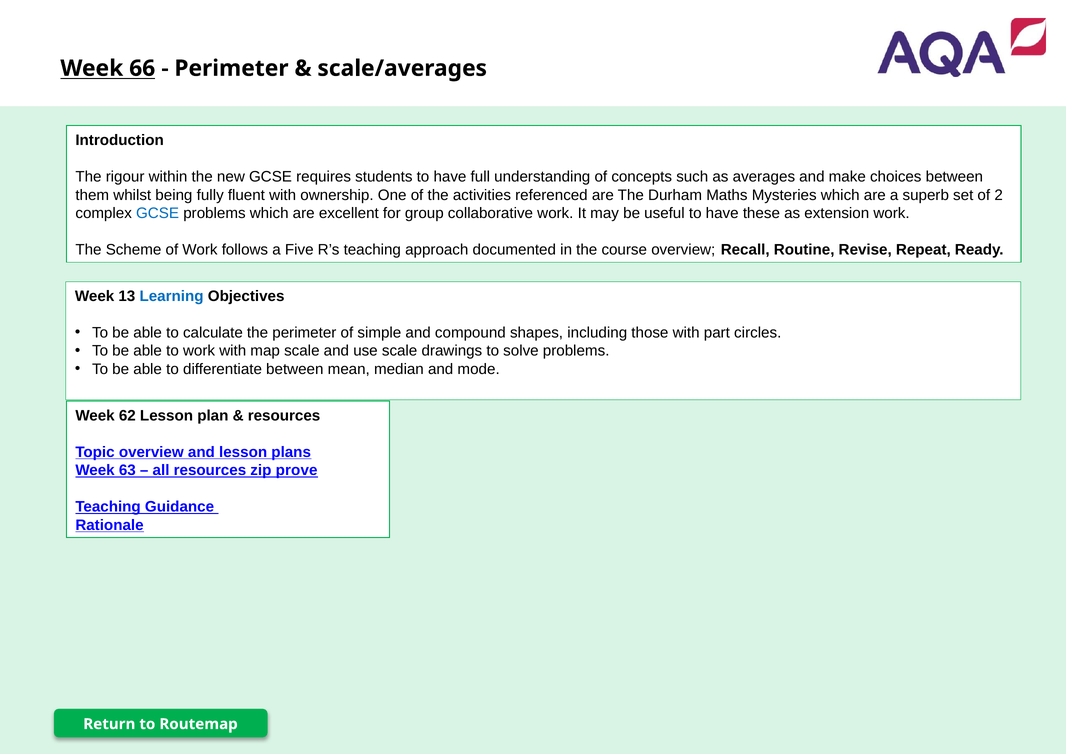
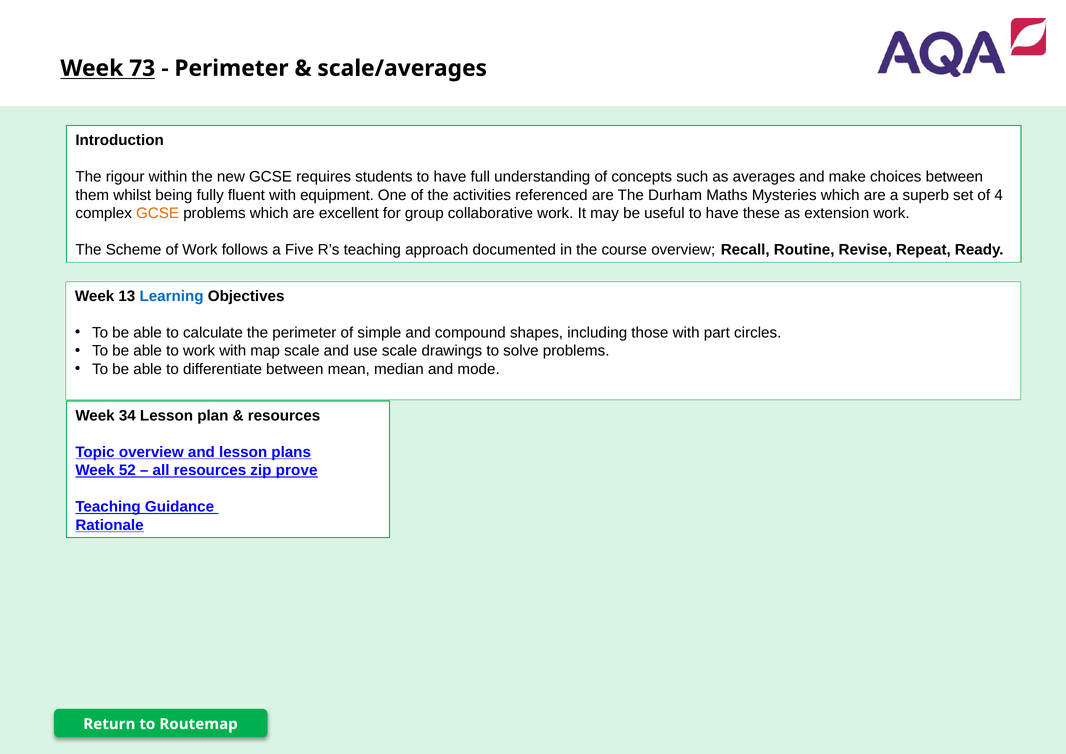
66: 66 -> 73
ownership: ownership -> equipment
2: 2 -> 4
GCSE at (158, 213) colour: blue -> orange
62: 62 -> 34
63: 63 -> 52
